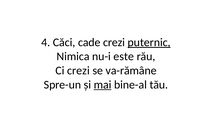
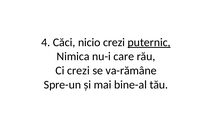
cade: cade -> nicio
este: este -> care
mai underline: present -> none
